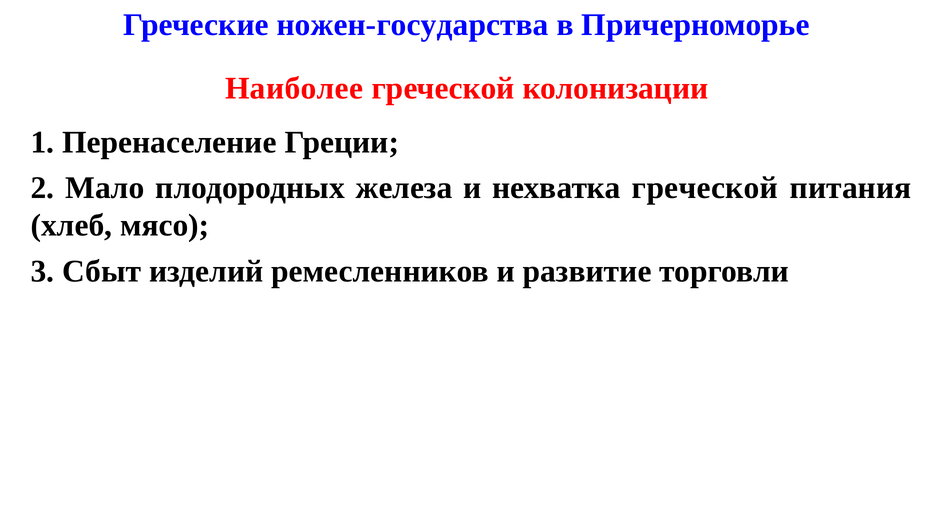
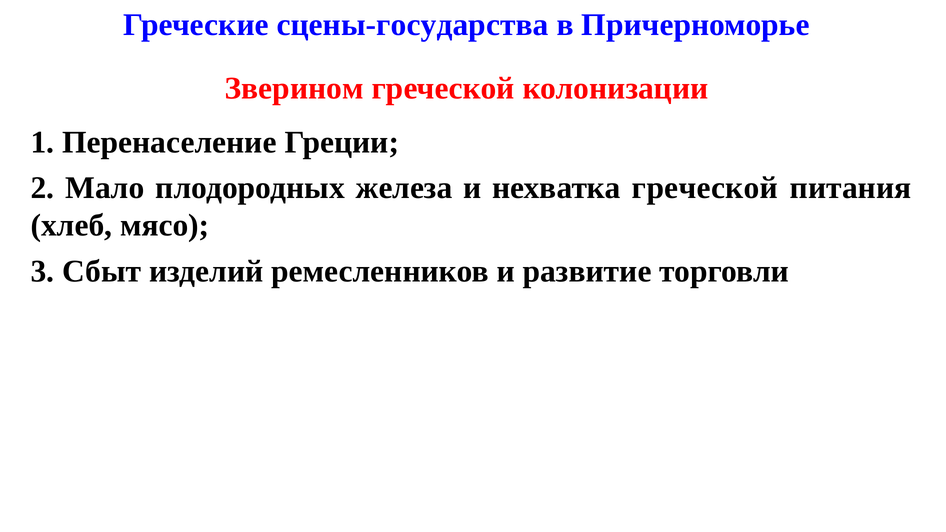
ножен-государства: ножен-государства -> сцены-государства
Наиболее: Наиболее -> Зверином
